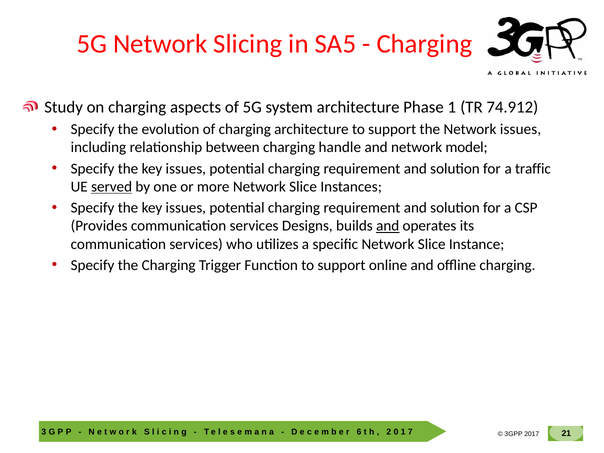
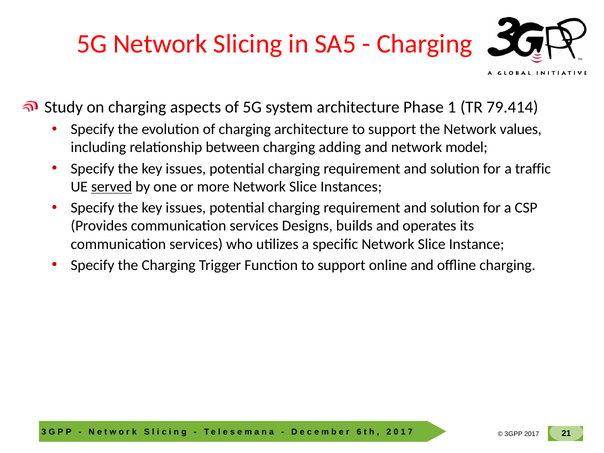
74.912: 74.912 -> 79.414
Network issues: issues -> values
handle: handle -> adding
and at (388, 226) underline: present -> none
